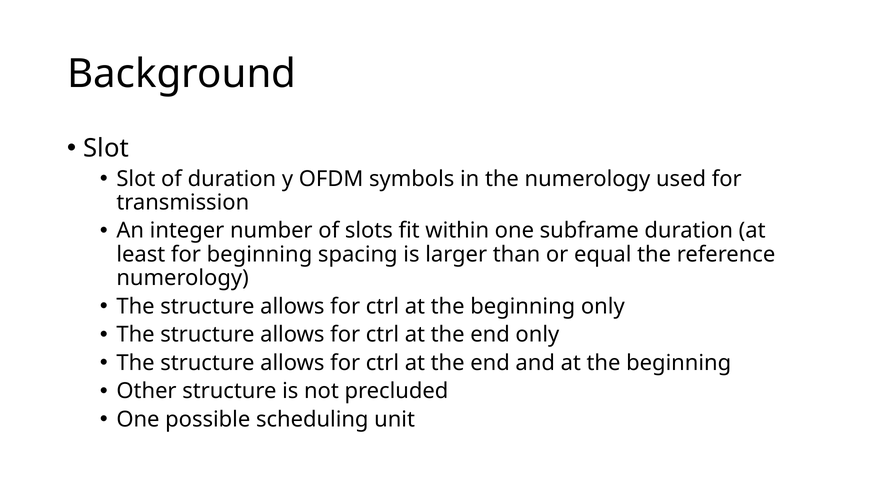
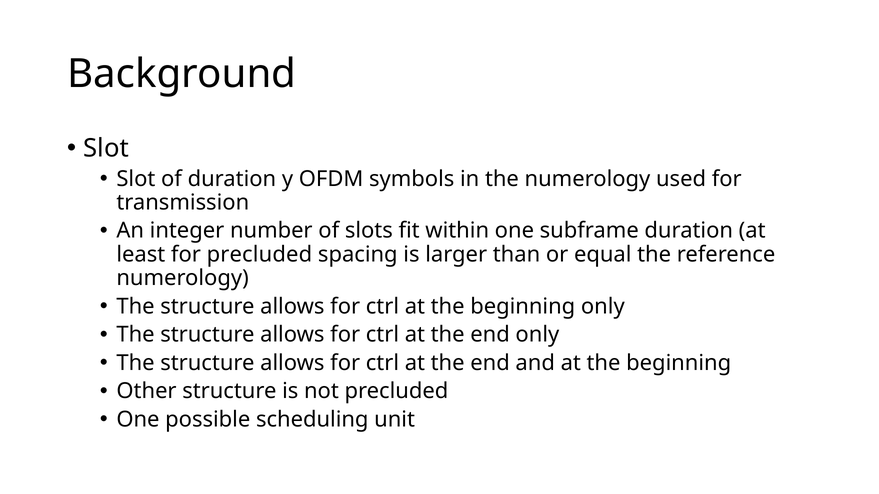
for beginning: beginning -> precluded
